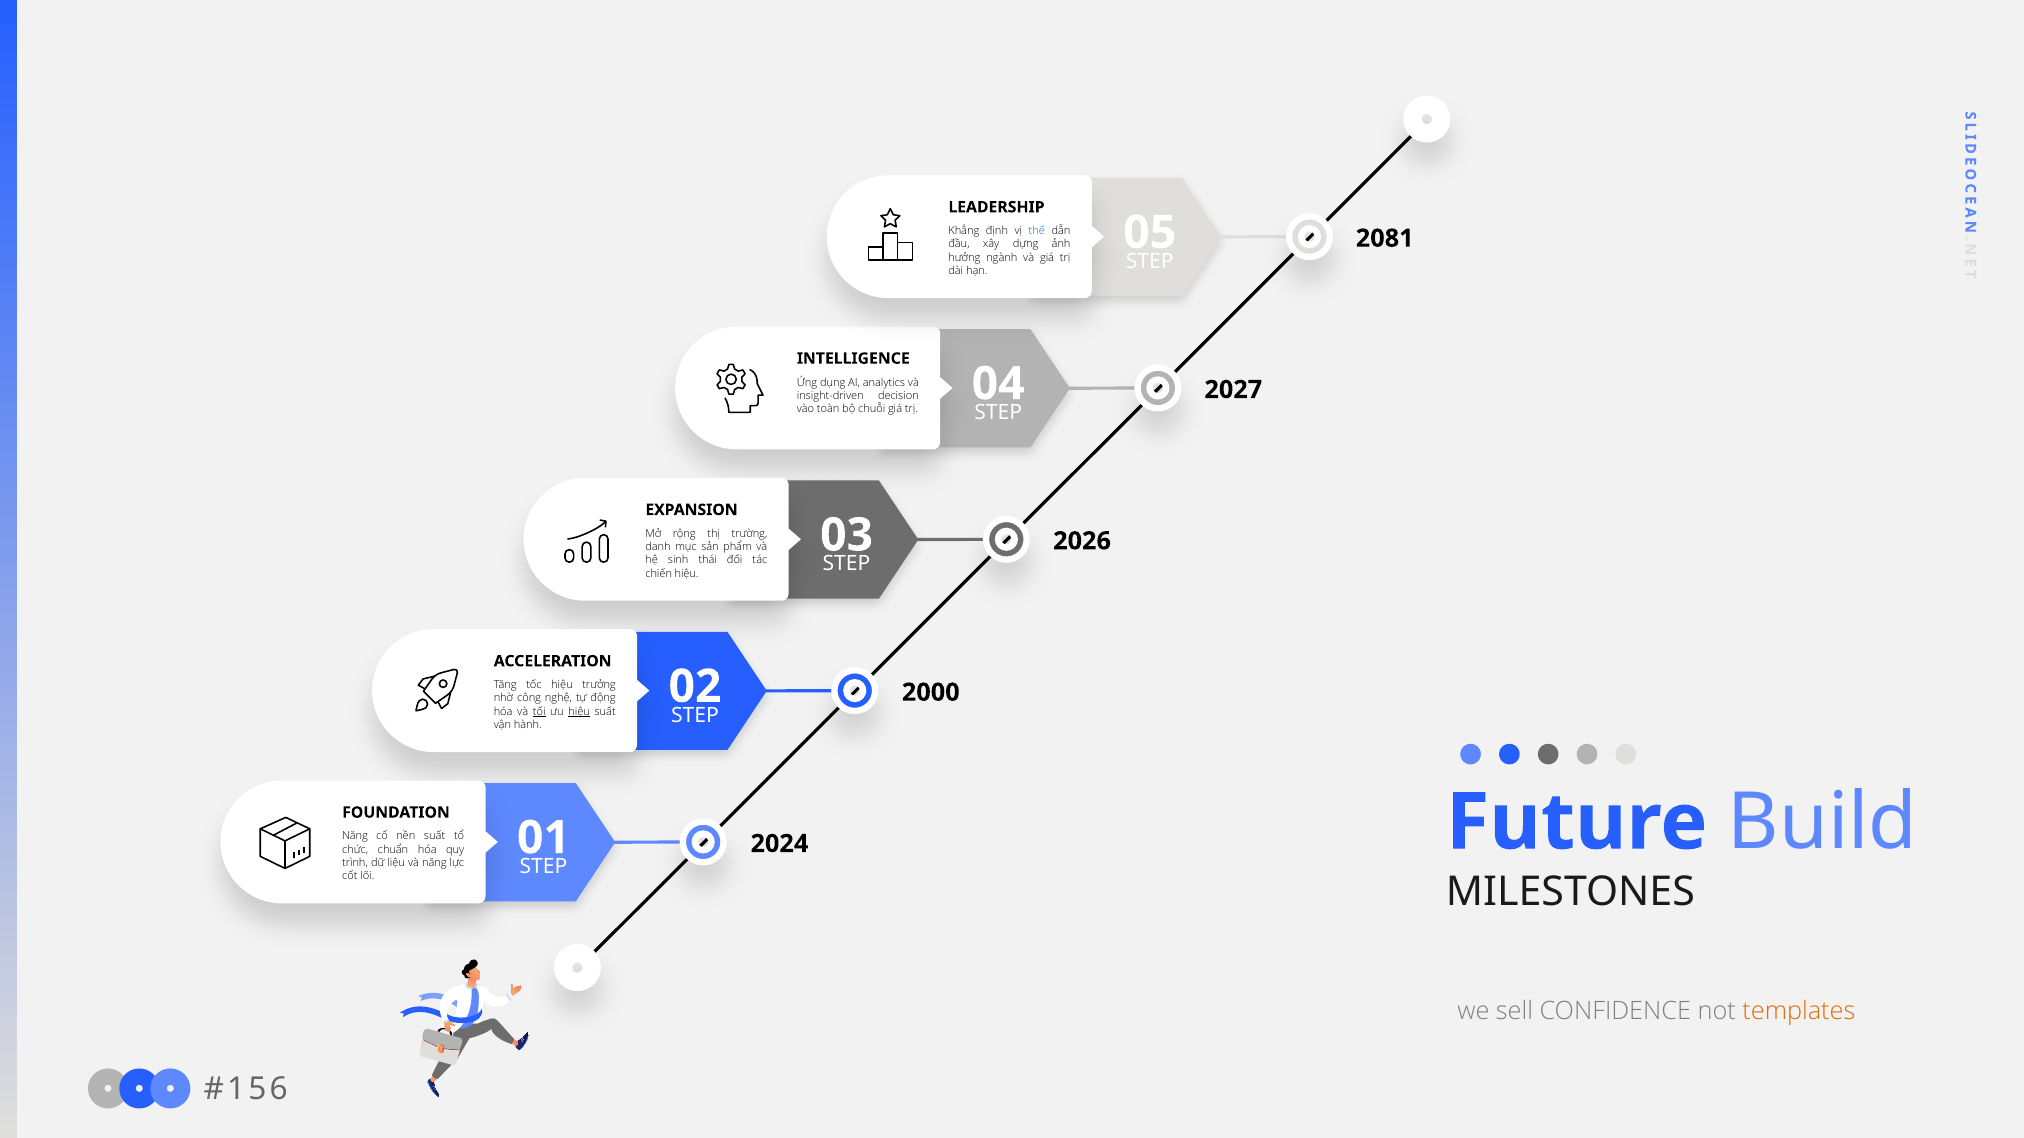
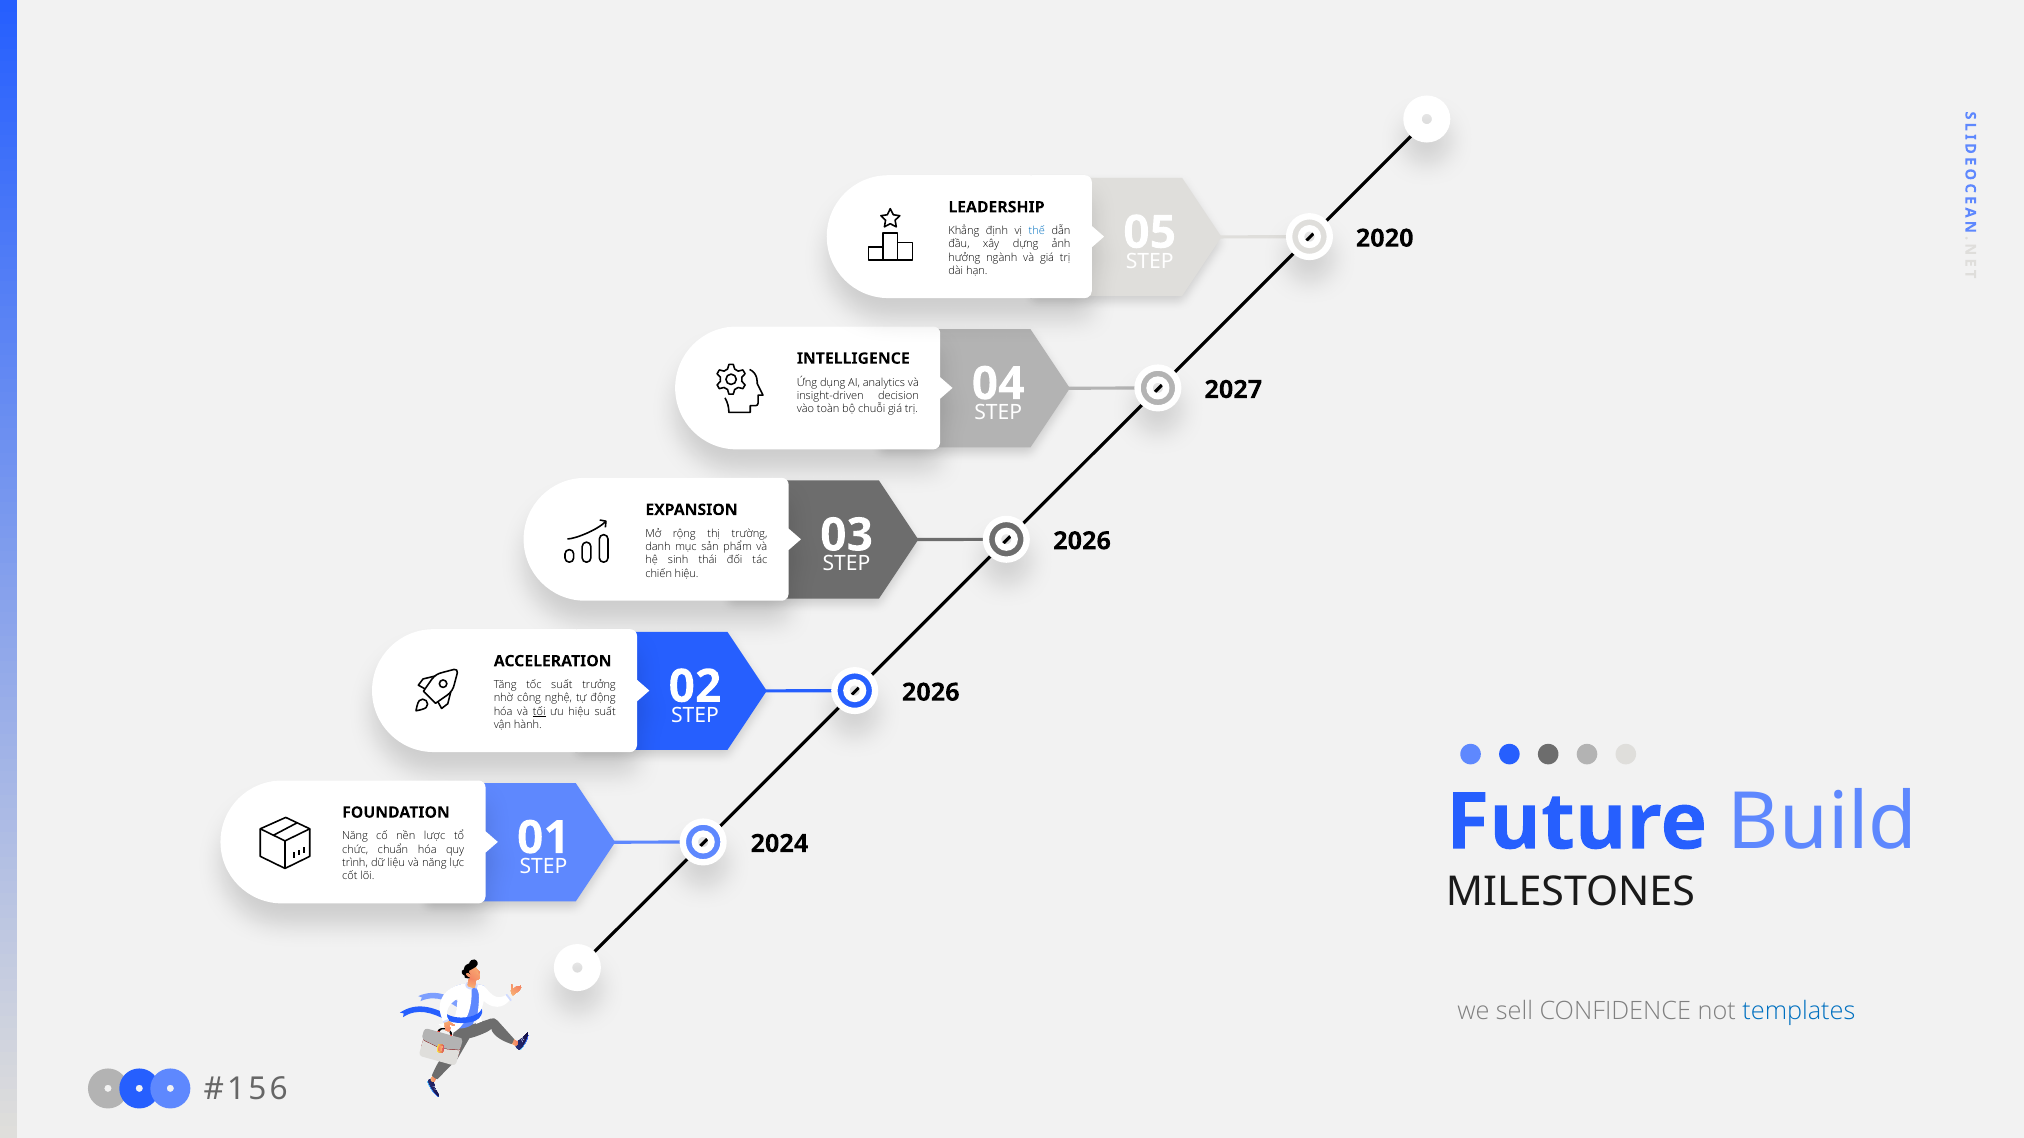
2081: 2081 -> 2020
tốc hiệu: hiệu -> suất
2000 at (931, 693): 2000 -> 2026
hiệu at (579, 712) underline: present -> none
nền suất: suất -> lược
templates colour: orange -> blue
